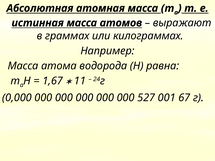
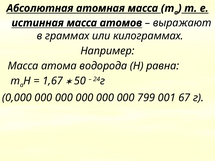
11: 11 -> 50
527: 527 -> 799
